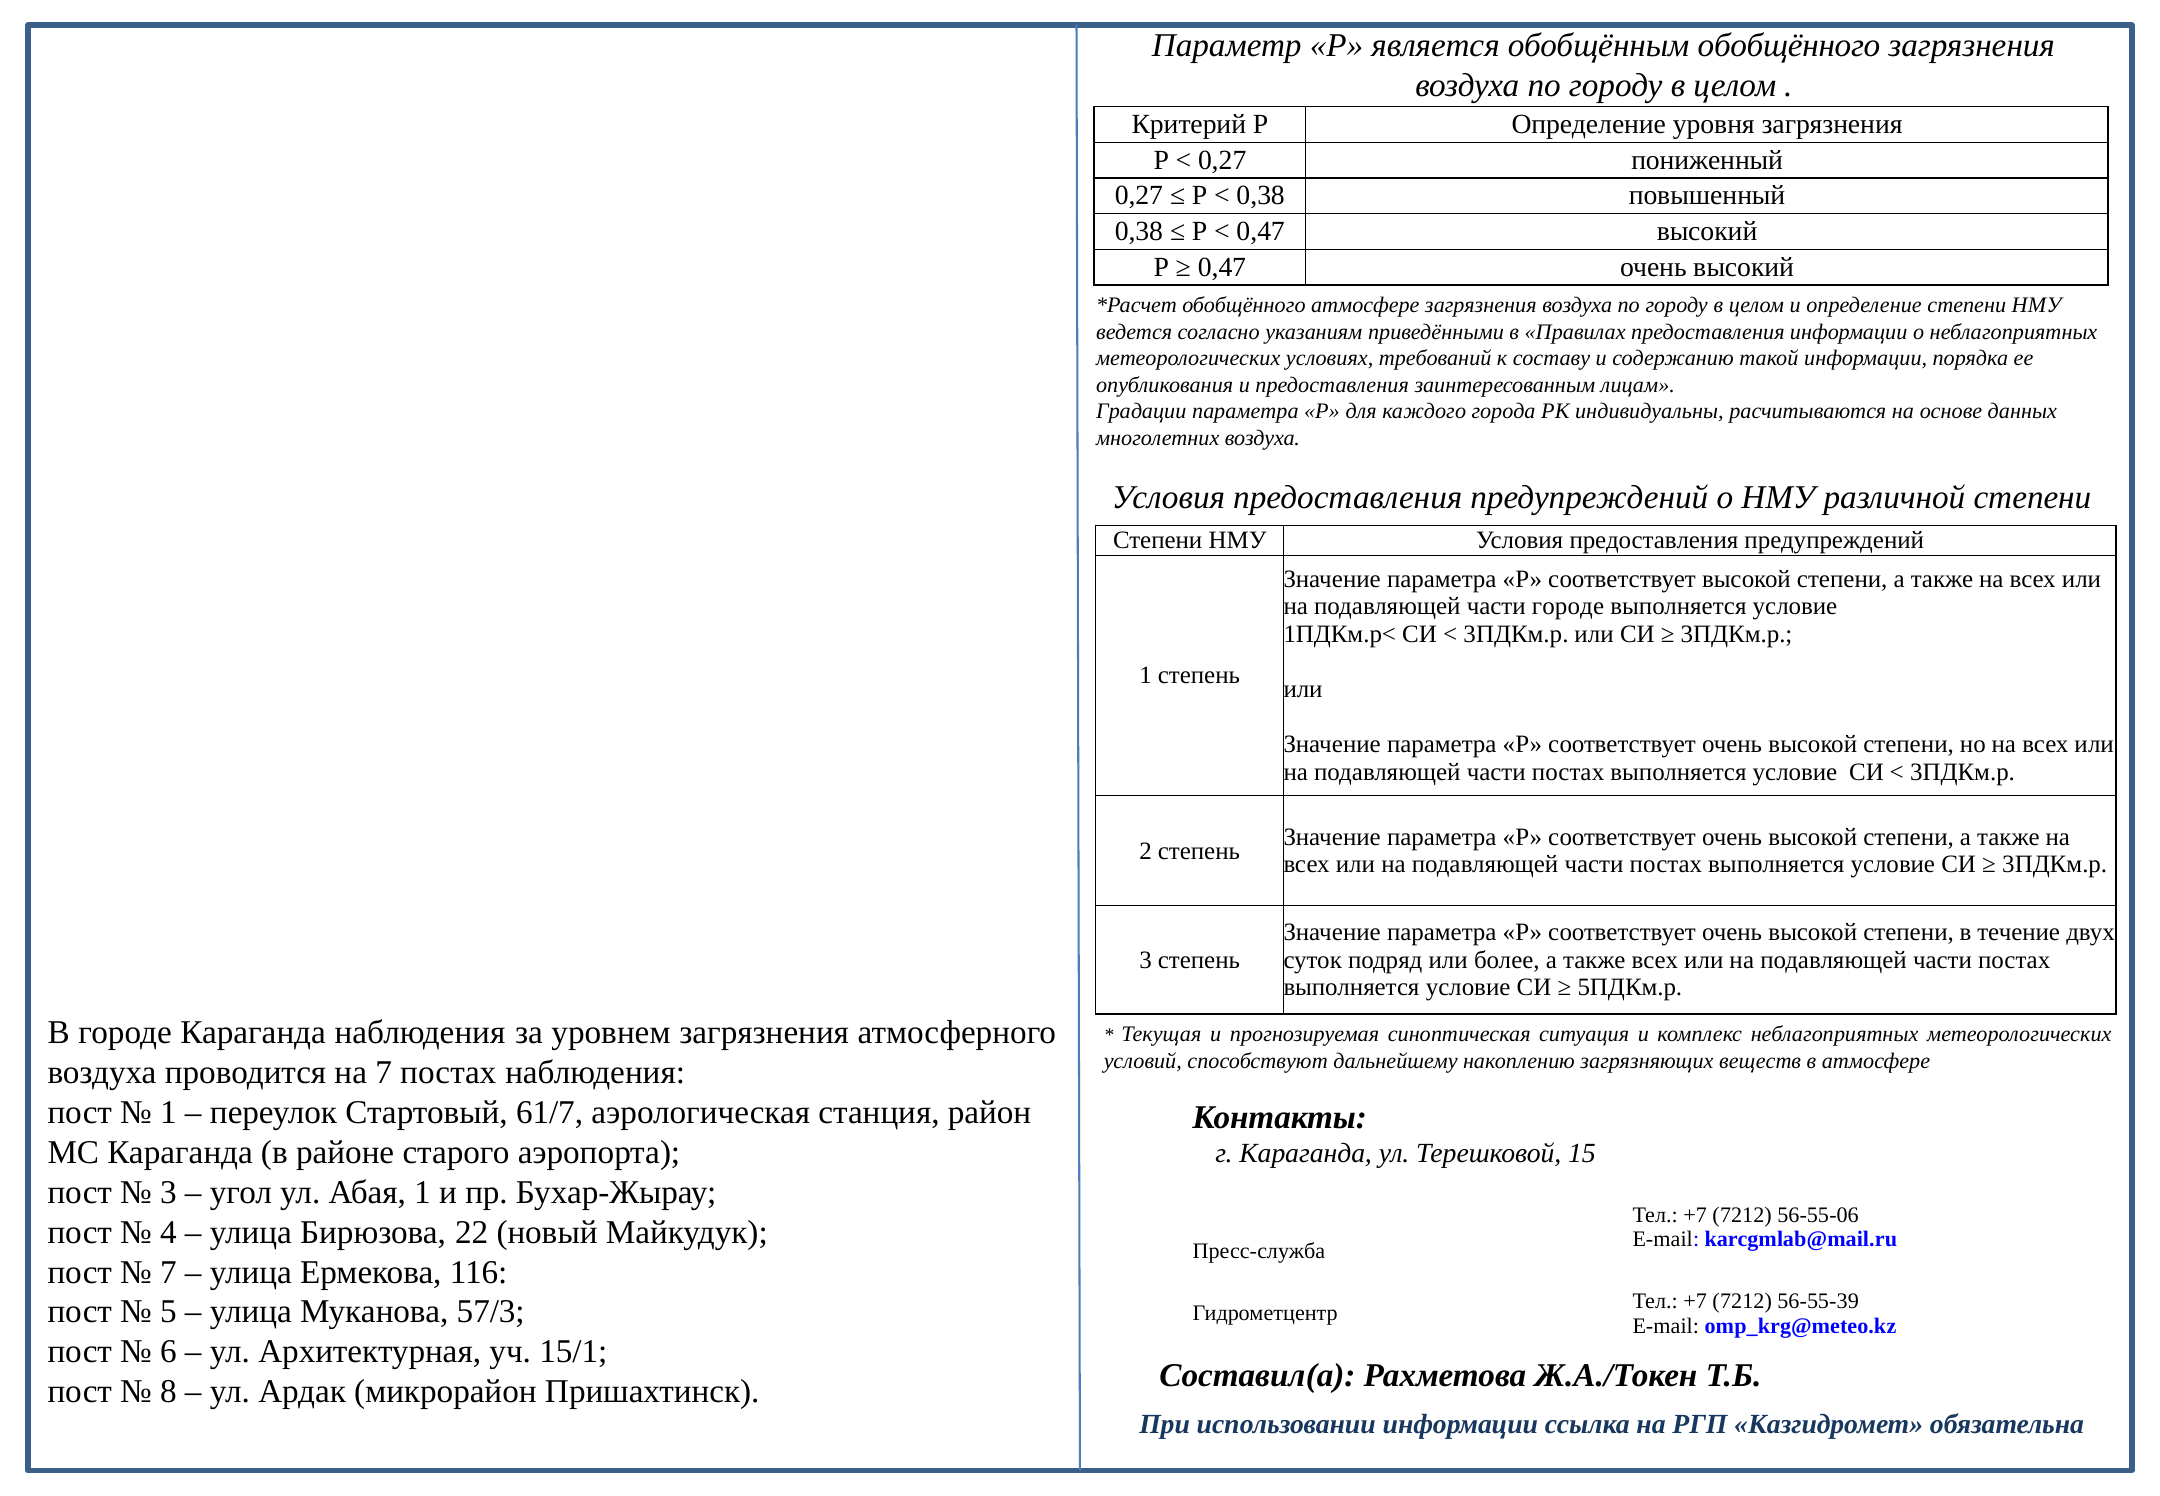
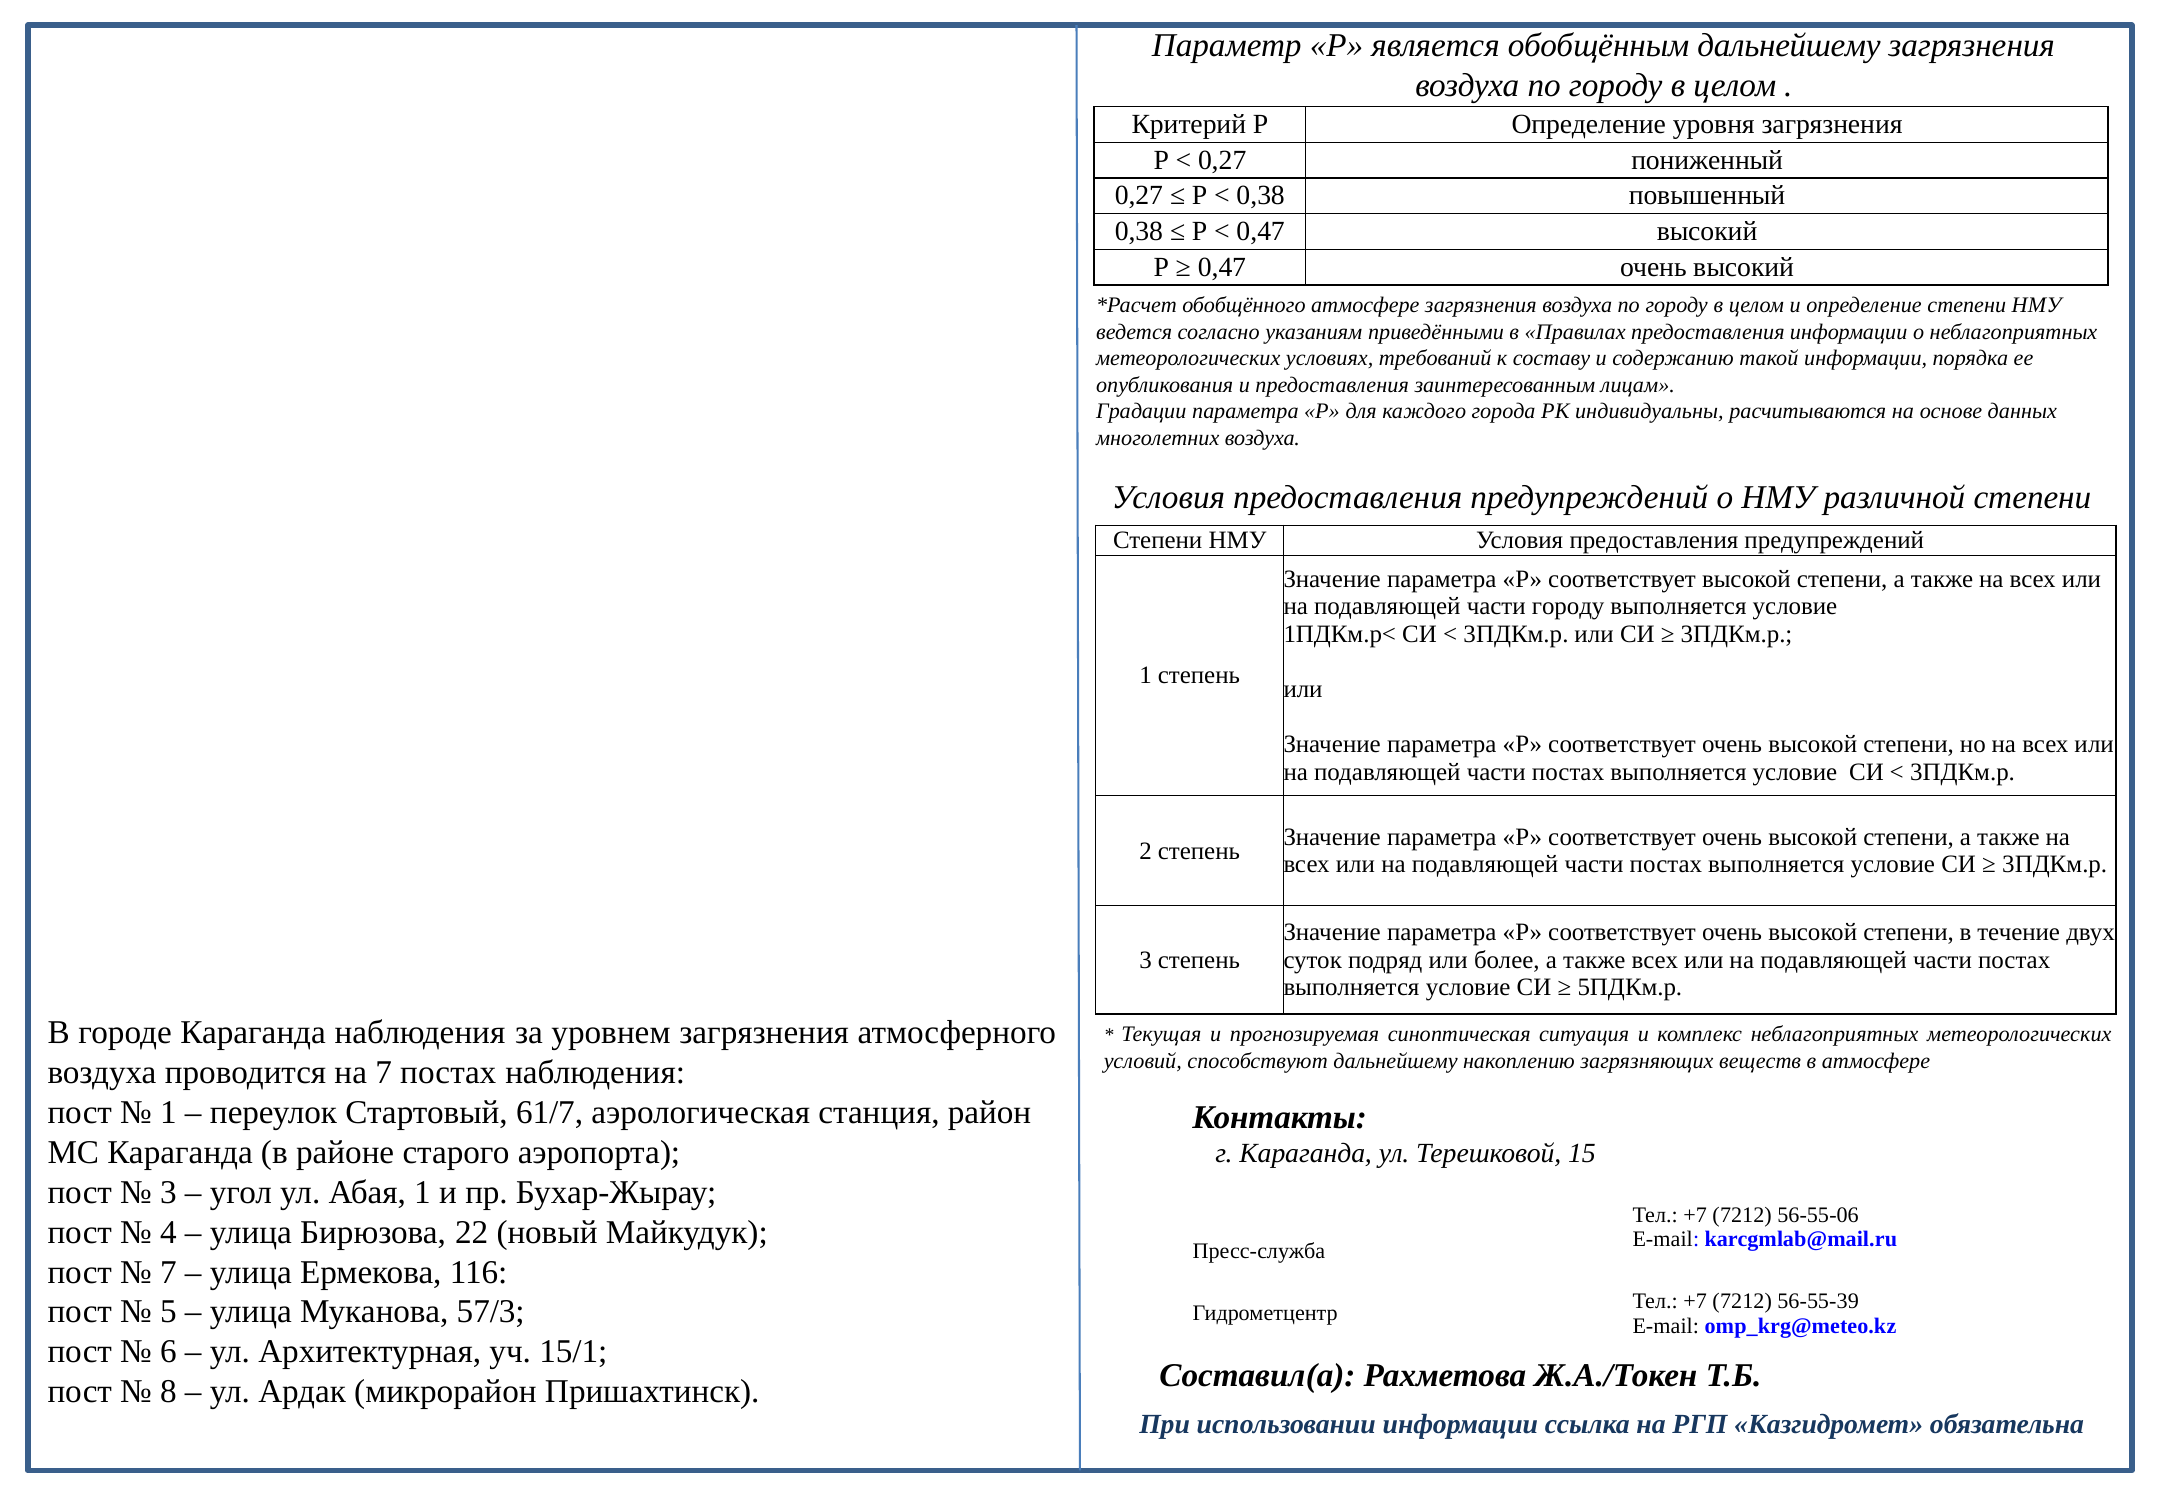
обобщённым обобщённого: обобщённого -> дальнейшему
части городе: городе -> городу
